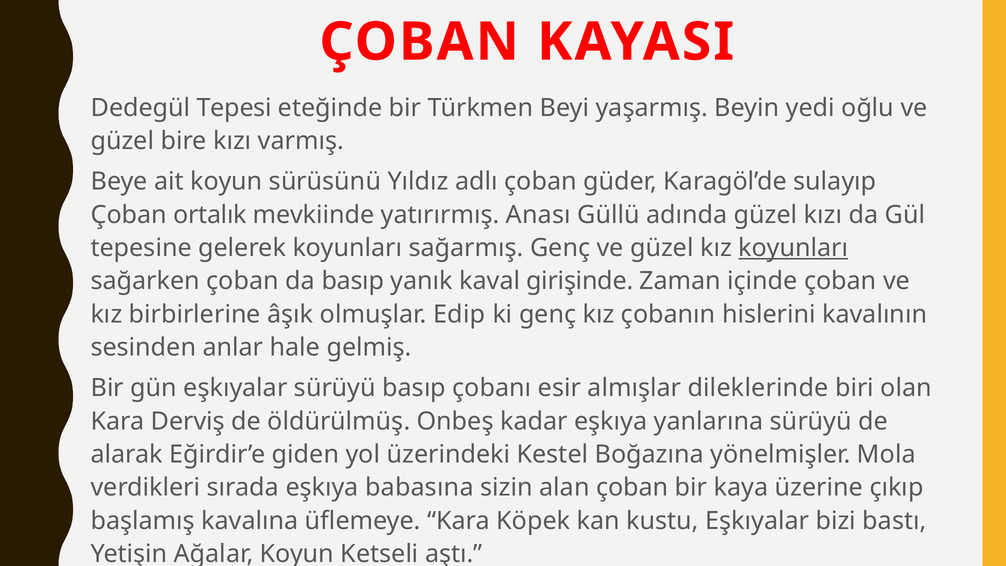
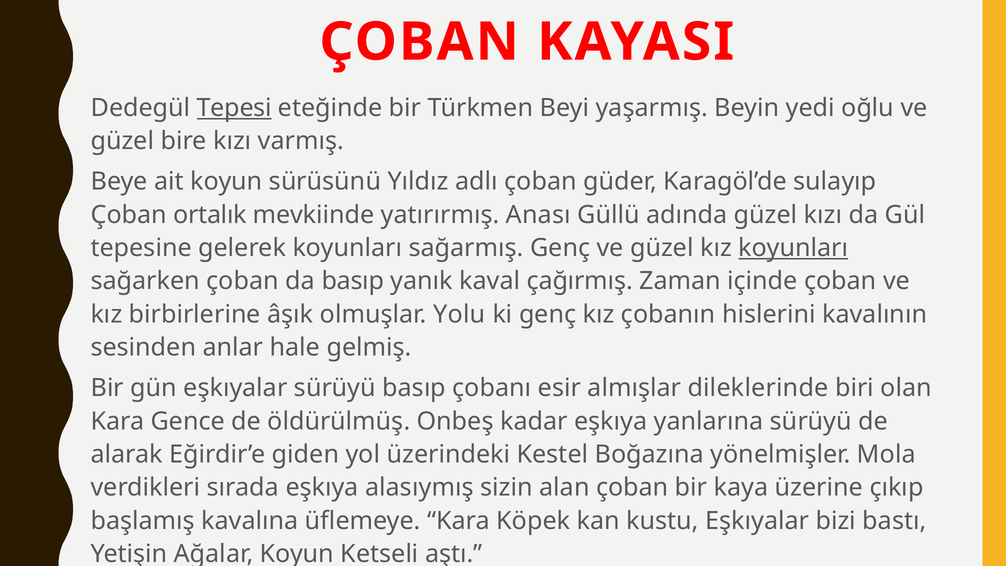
Tepesi underline: none -> present
girişinde: girişinde -> çağırmış
Edip: Edip -> Yolu
Derviş: Derviş -> Gence
babasına: babasına -> alasıymış
